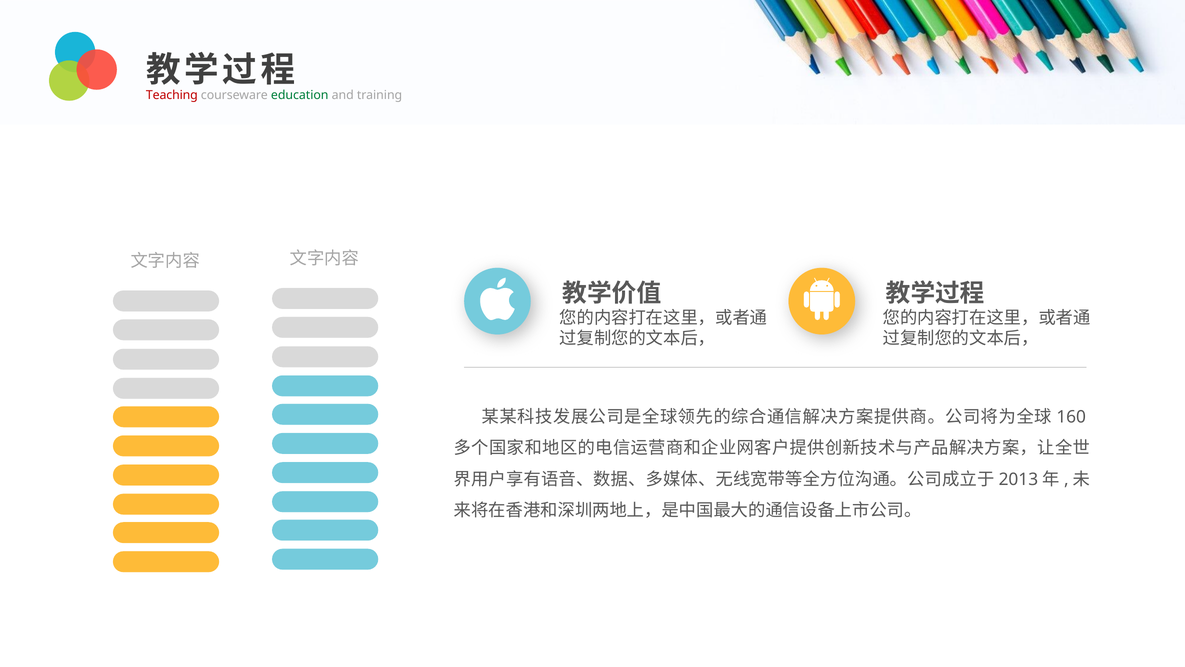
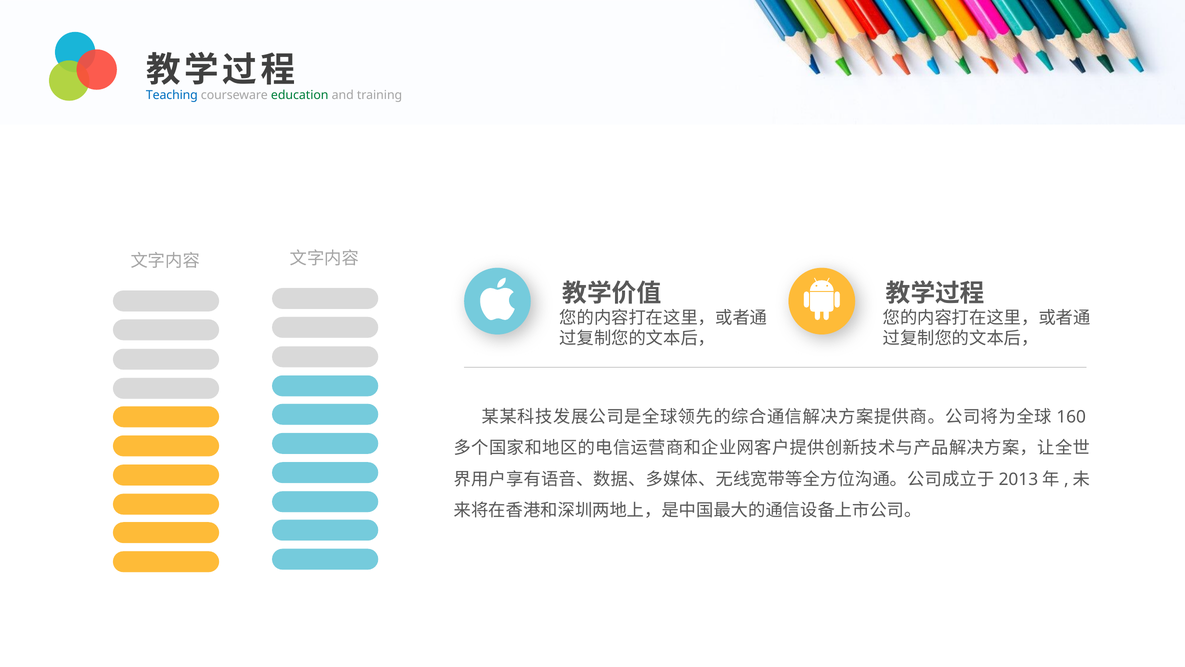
Teaching colour: red -> blue
